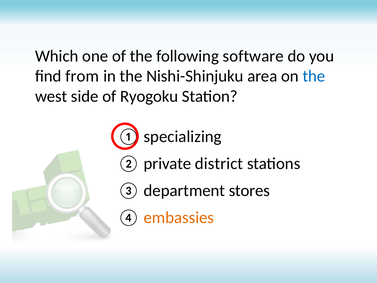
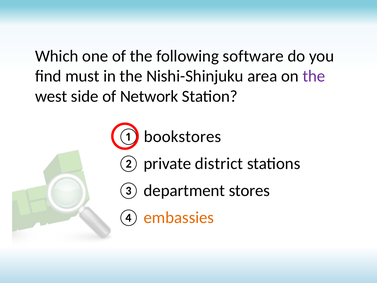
from: from -> must
the at (314, 76) colour: blue -> purple
Ryogoku: Ryogoku -> Network
specializing: specializing -> bookstores
